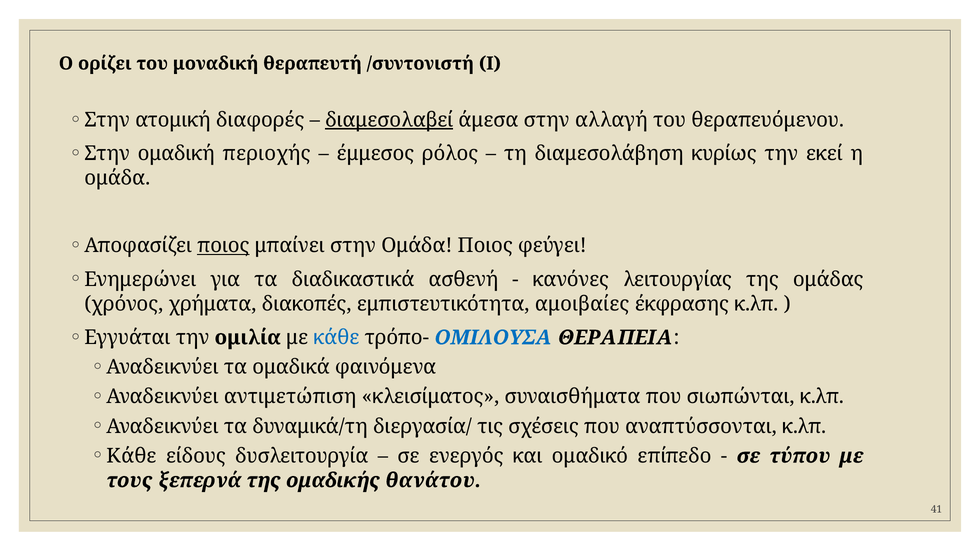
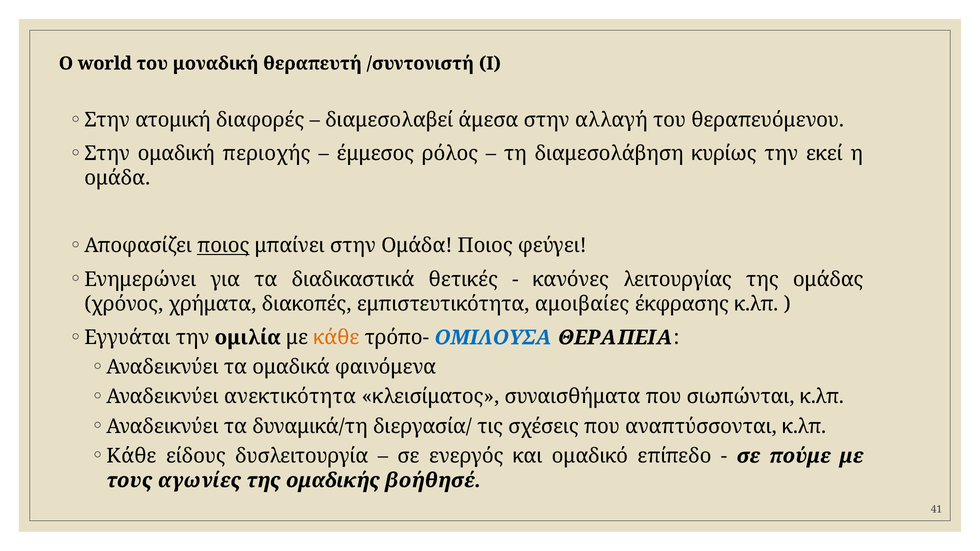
ορίζει: ορίζει -> world
διαμεσολαβεί underline: present -> none
ασθενή: ασθενή -> θετικές
κάθε at (336, 338) colour: blue -> orange
αντιμετώπιση: αντιμετώπιση -> ανεκτικότητα
τύπου: τύπου -> πούμε
ξεπερνά: ξεπερνά -> αγωνίες
θανάτου: θανάτου -> βοήθησέ
